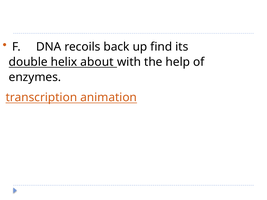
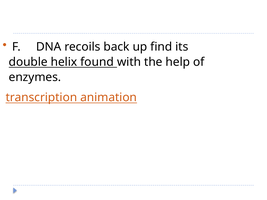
about: about -> found
